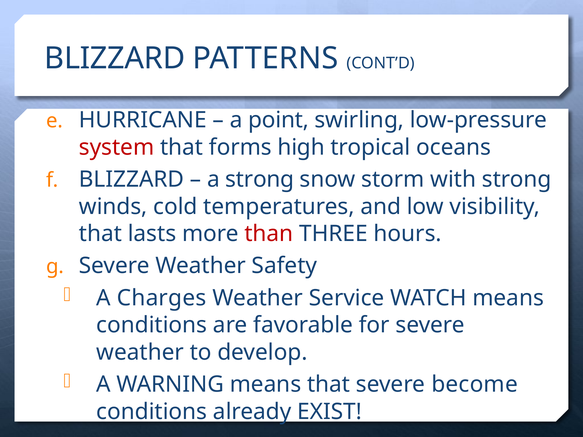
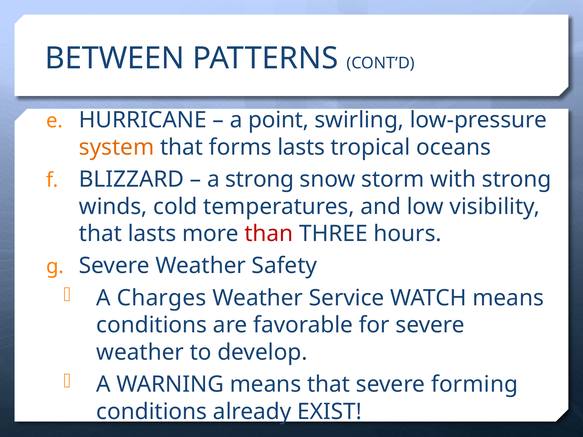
BLIZZARD at (115, 58): BLIZZARD -> BETWEEN
system colour: red -> orange
forms high: high -> lasts
become: become -> forming
